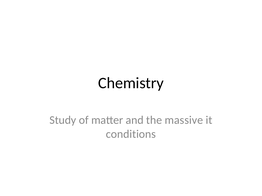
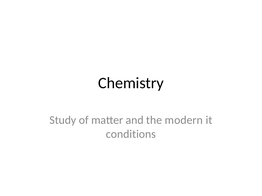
massive: massive -> modern
